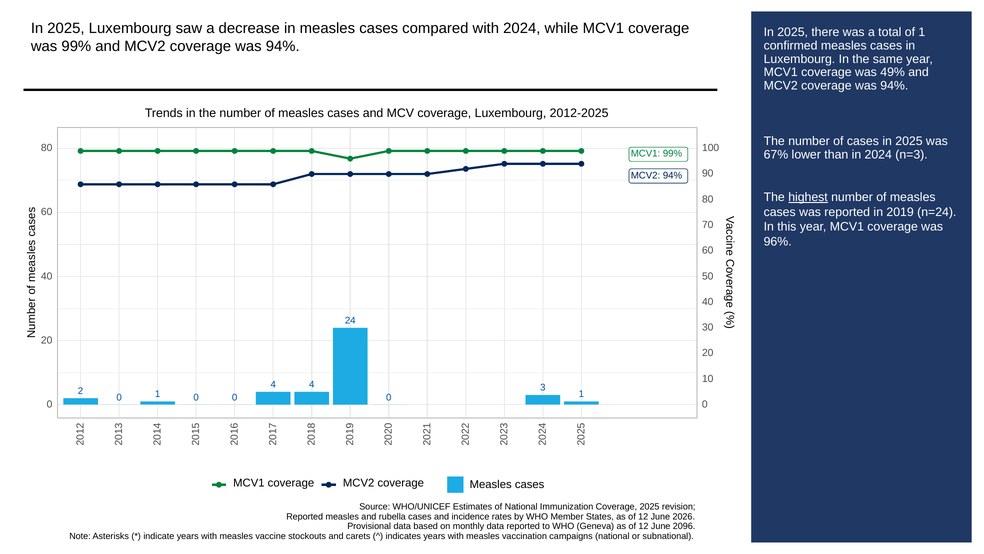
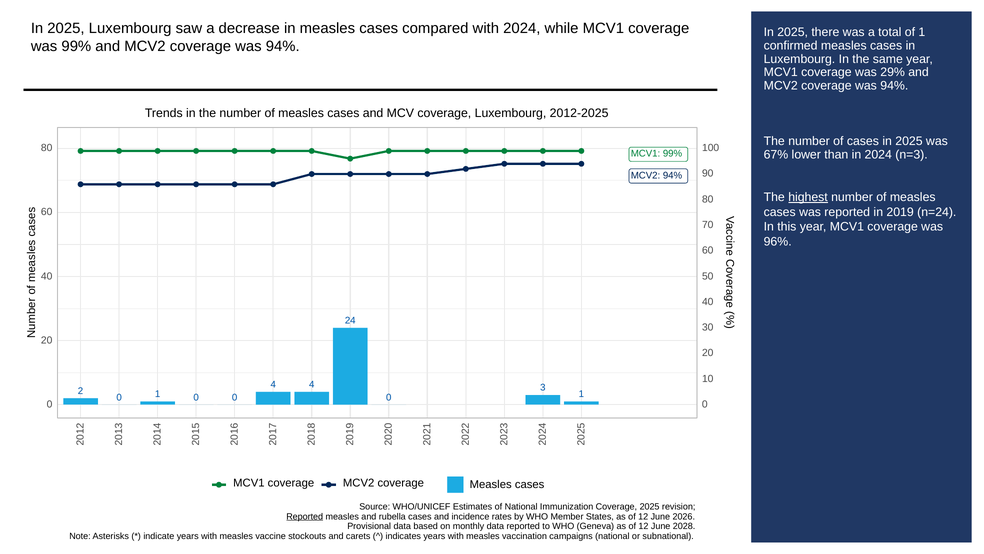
49%: 49% -> 29%
Reported at (305, 516) underline: none -> present
2096: 2096 -> 2028
